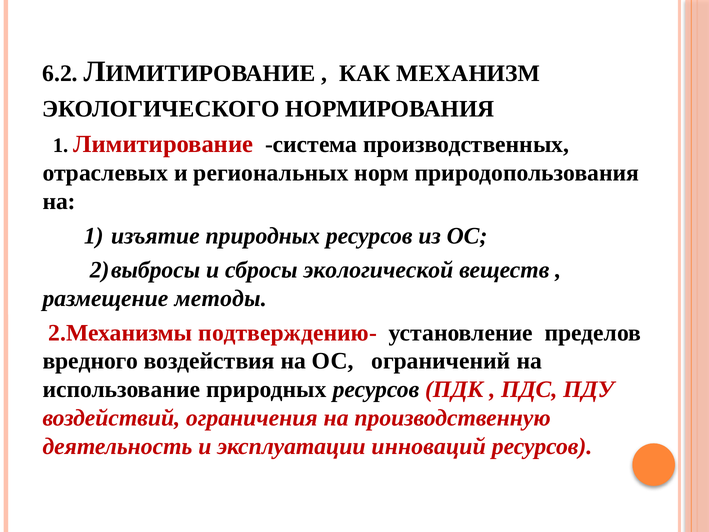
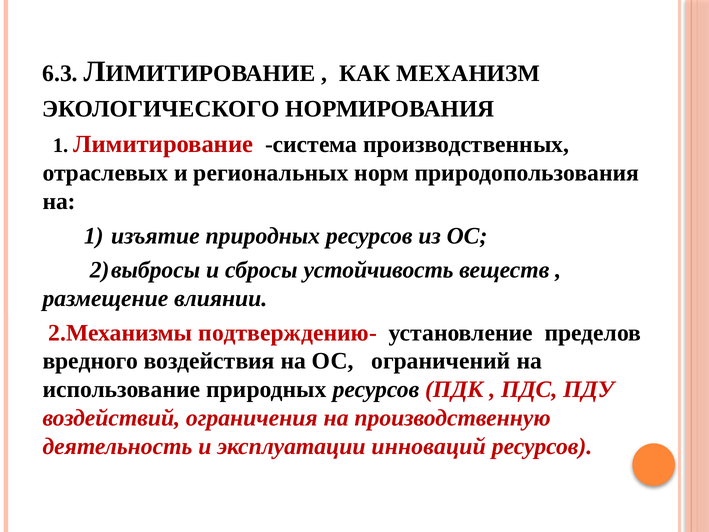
6.2: 6.2 -> 6.3
экологической: экологической -> устойчивость
методы: методы -> влиянии
